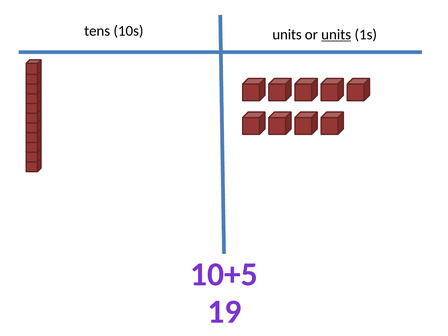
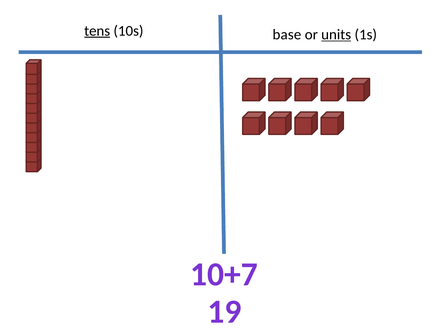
tens underline: none -> present
10s units: units -> base
10+5: 10+5 -> 10+7
